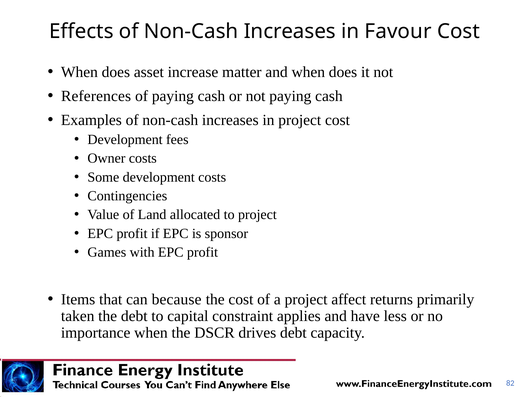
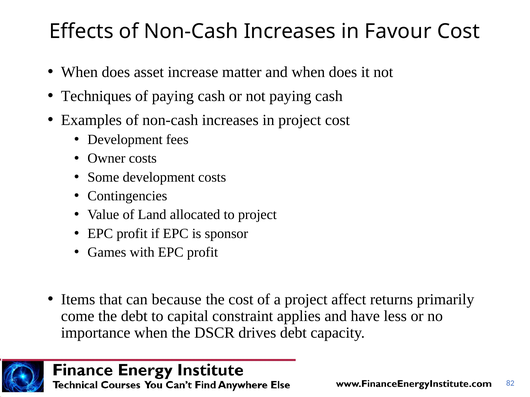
References: References -> Techniques
taken: taken -> come
